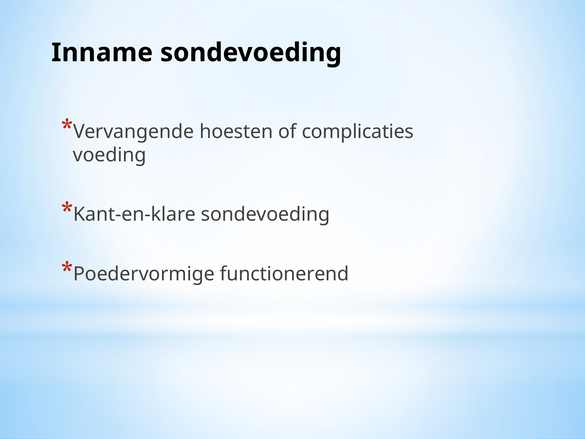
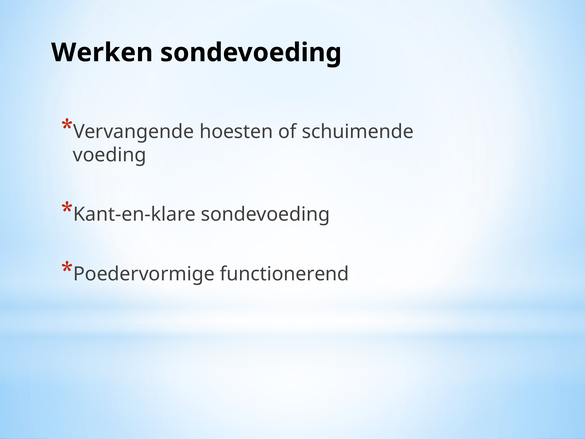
Inname: Inname -> Werken
complicaties: complicaties -> schuimende
